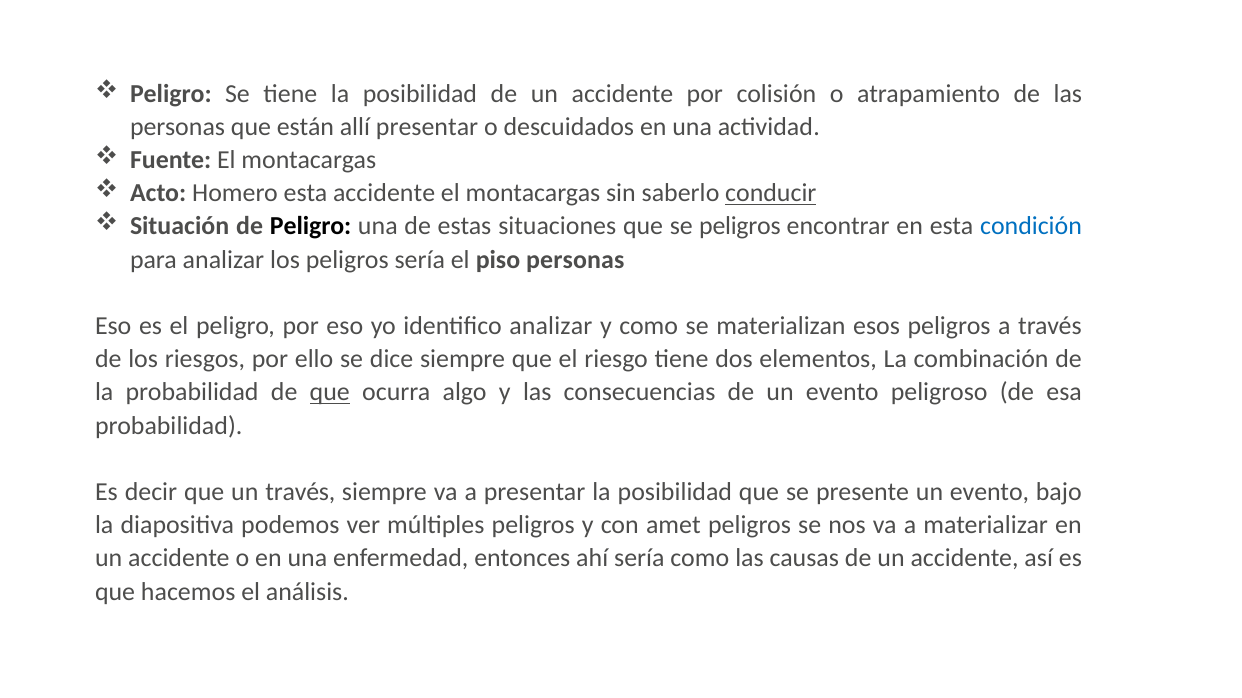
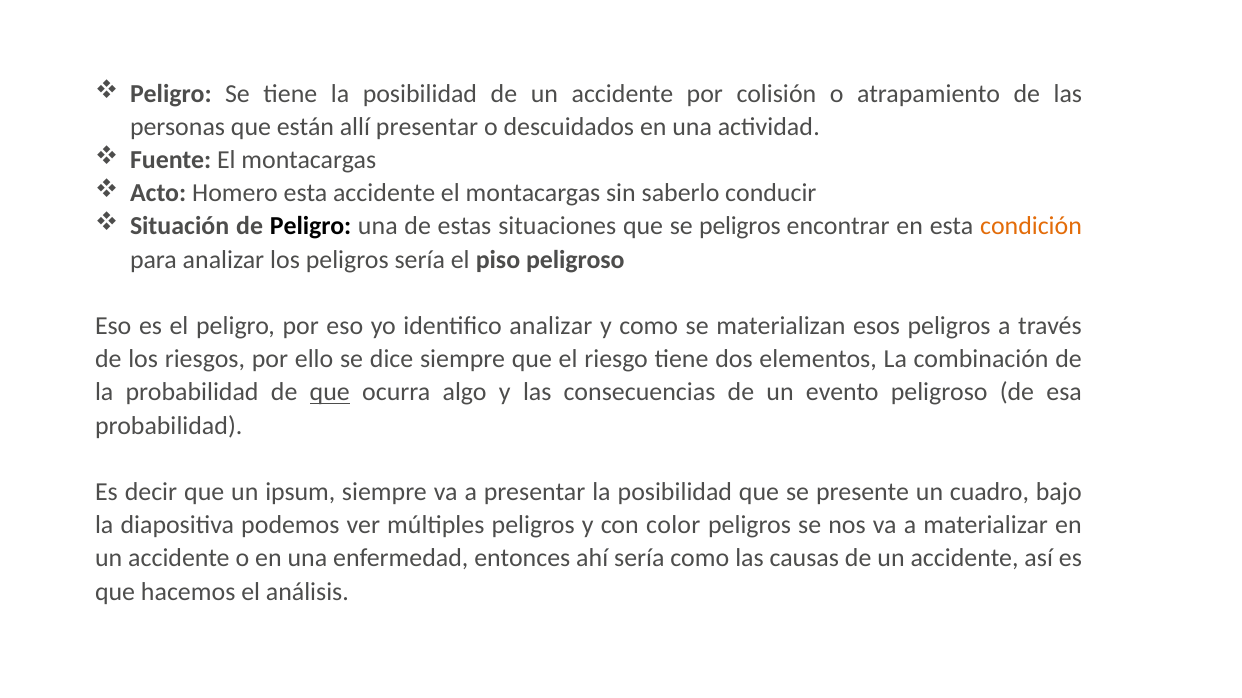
conducir underline: present -> none
condición colour: blue -> orange
piso personas: personas -> peligroso
un través: través -> ipsum
presente un evento: evento -> cuadro
amet: amet -> color
